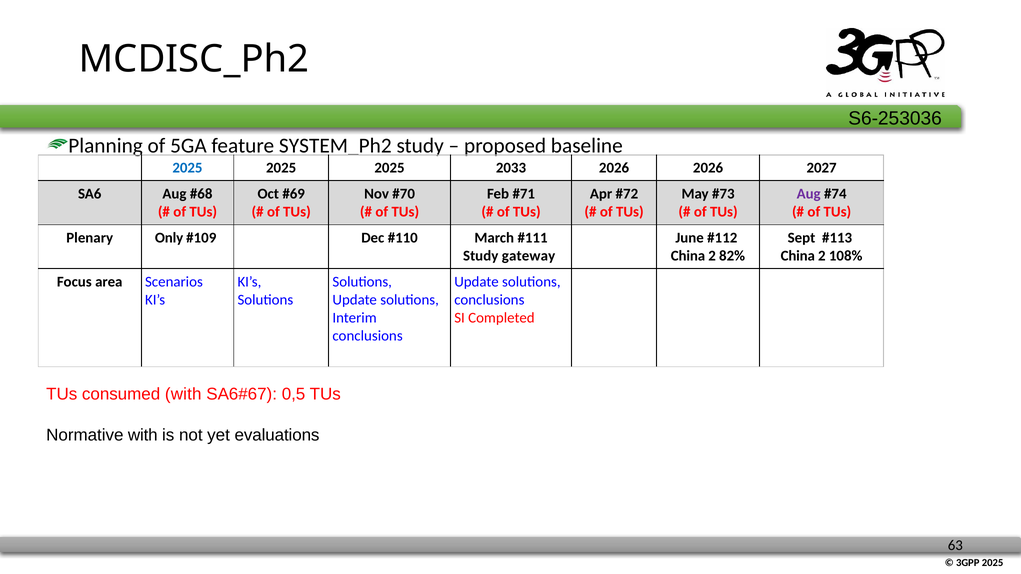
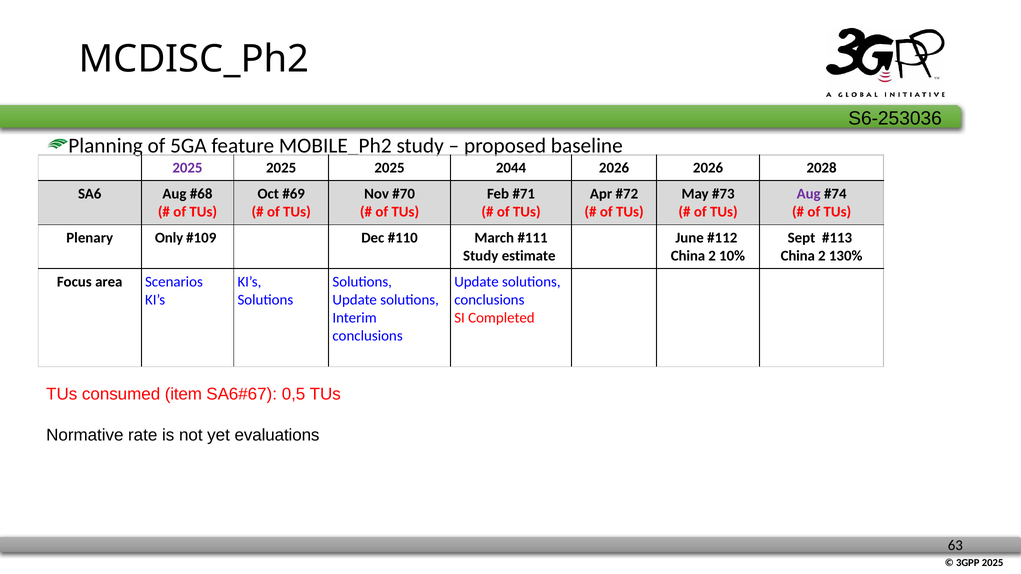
SYSTEM_Ph2: SYSTEM_Ph2 -> MOBILE_Ph2
2025 at (187, 168) colour: blue -> purple
2033: 2033 -> 2044
2027: 2027 -> 2028
gateway: gateway -> estimate
82%: 82% -> 10%
108%: 108% -> 130%
consumed with: with -> item
Normative with: with -> rate
